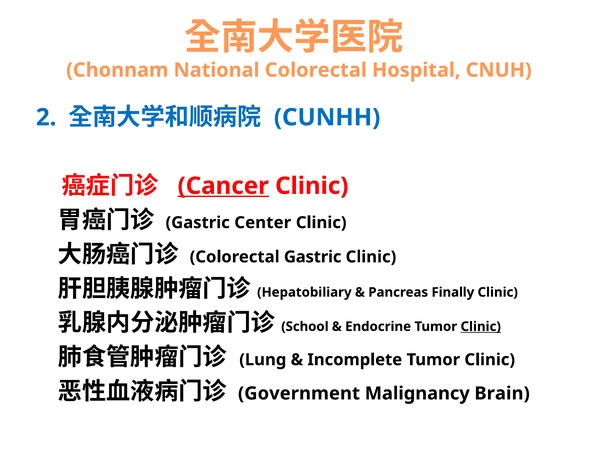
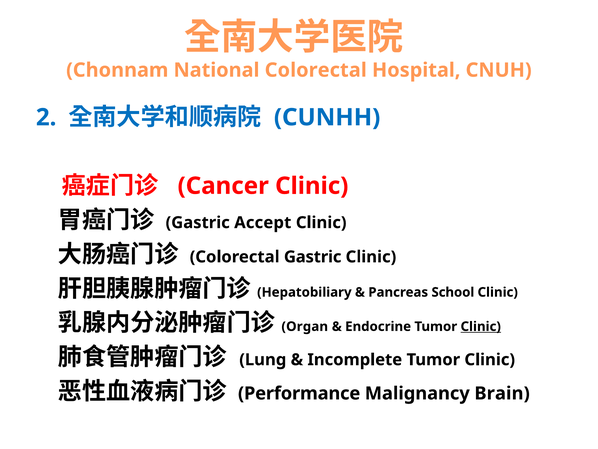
Cancer underline: present -> none
Center: Center -> Accept
Finally: Finally -> School
School: School -> Organ
Government: Government -> Performance
